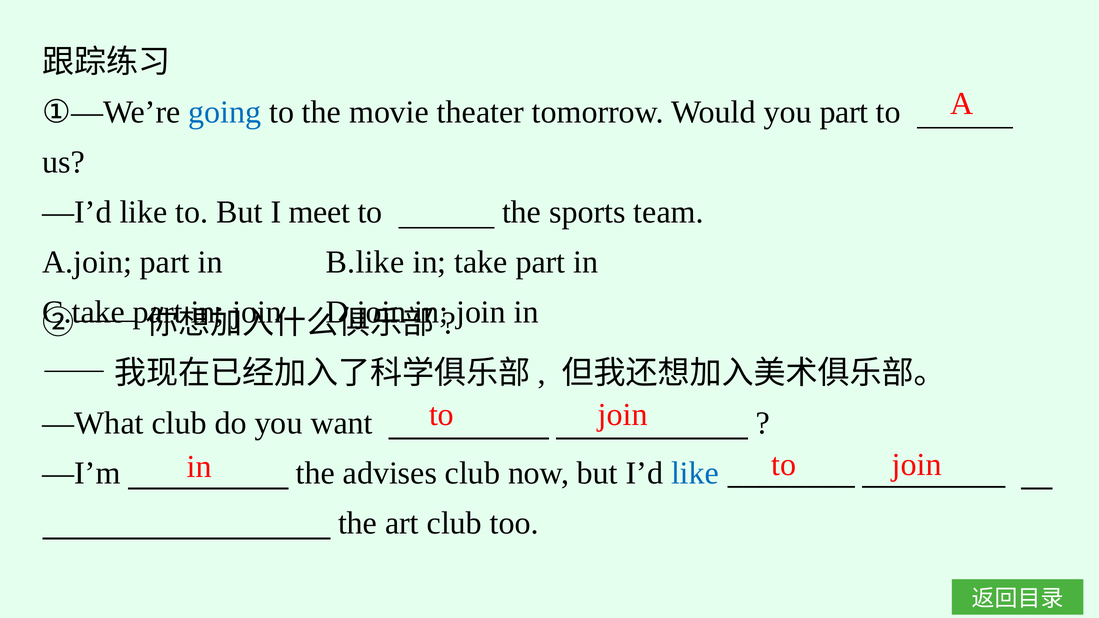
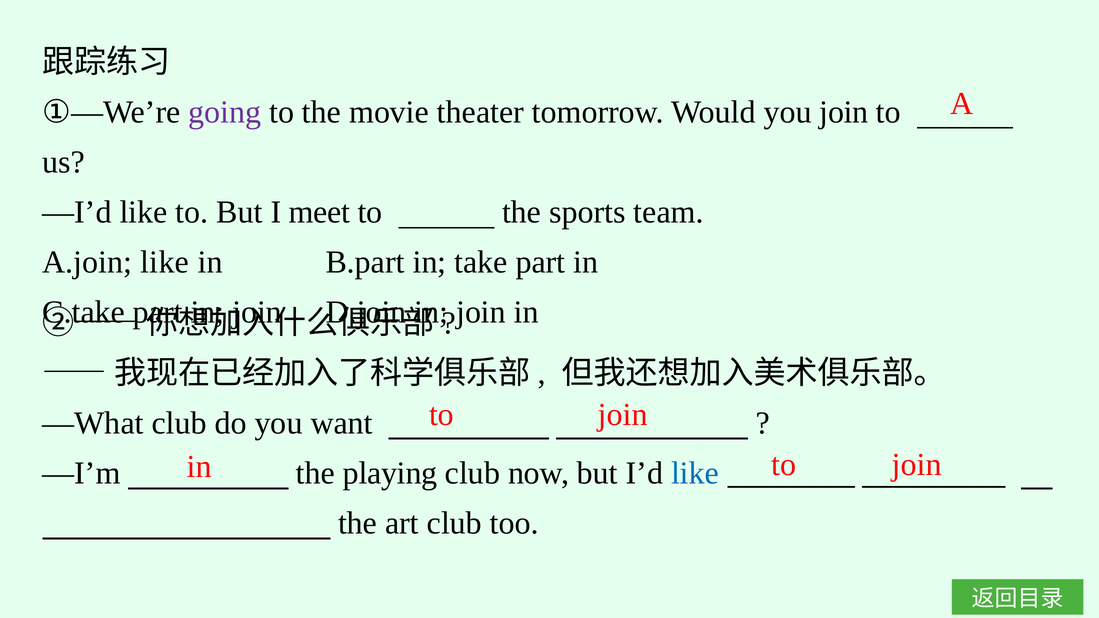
going colour: blue -> purple
you part: part -> join
A.join part: part -> like
B.like: B.like -> B.part
advises: advises -> playing
